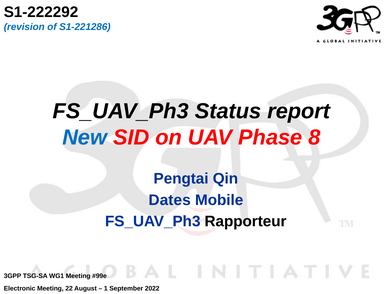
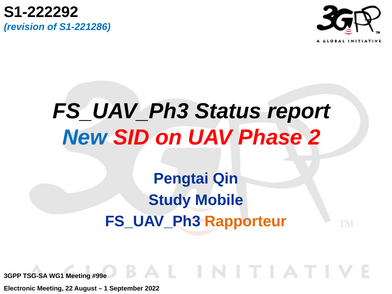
8: 8 -> 2
Dates: Dates -> Study
Rapporteur colour: black -> orange
